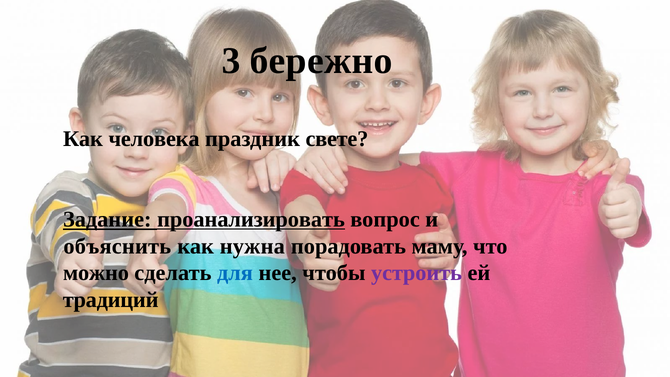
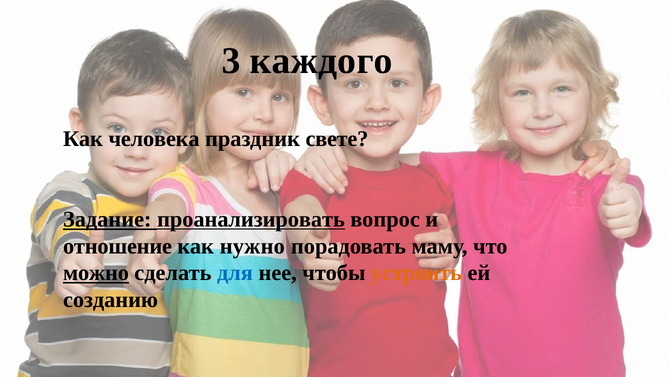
бережно: бережно -> каждого
объяснить: объяснить -> отношение
нужна: нужна -> нужно
можно underline: none -> present
устроить colour: purple -> orange
традиций: традиций -> созданию
